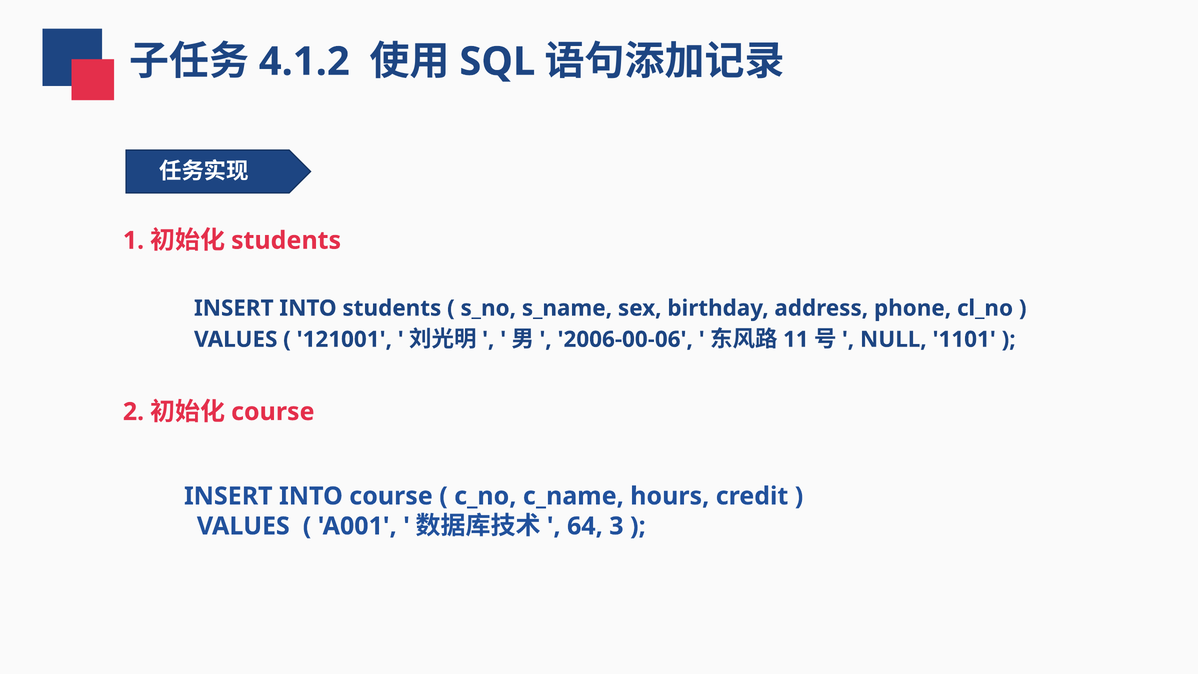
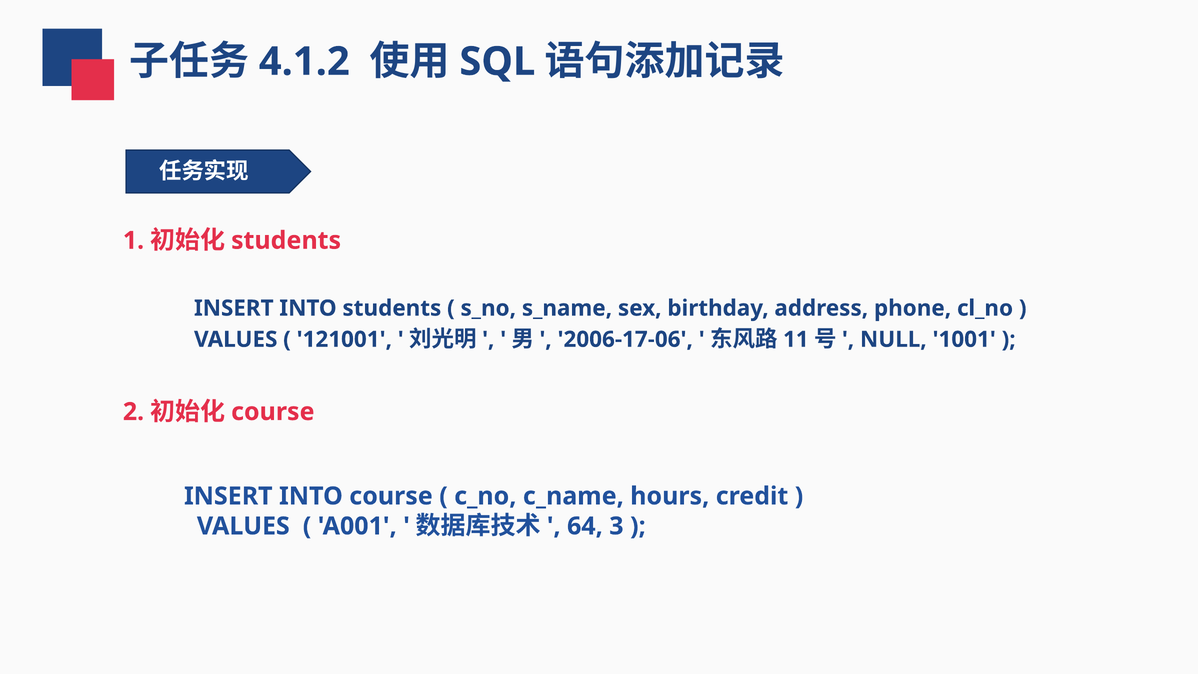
2006-00-06: 2006-00-06 -> 2006-17-06
1101: 1101 -> 1001
